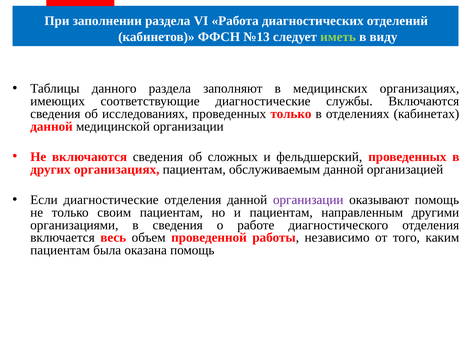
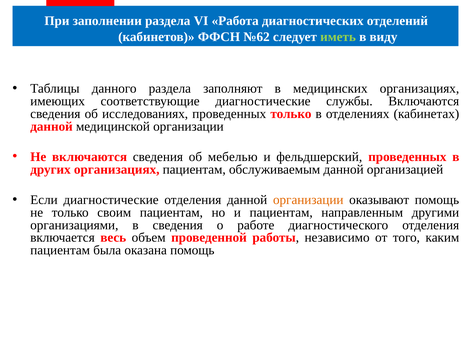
№13: №13 -> №62
сложных: сложных -> мебелью
организации at (308, 200) colour: purple -> orange
